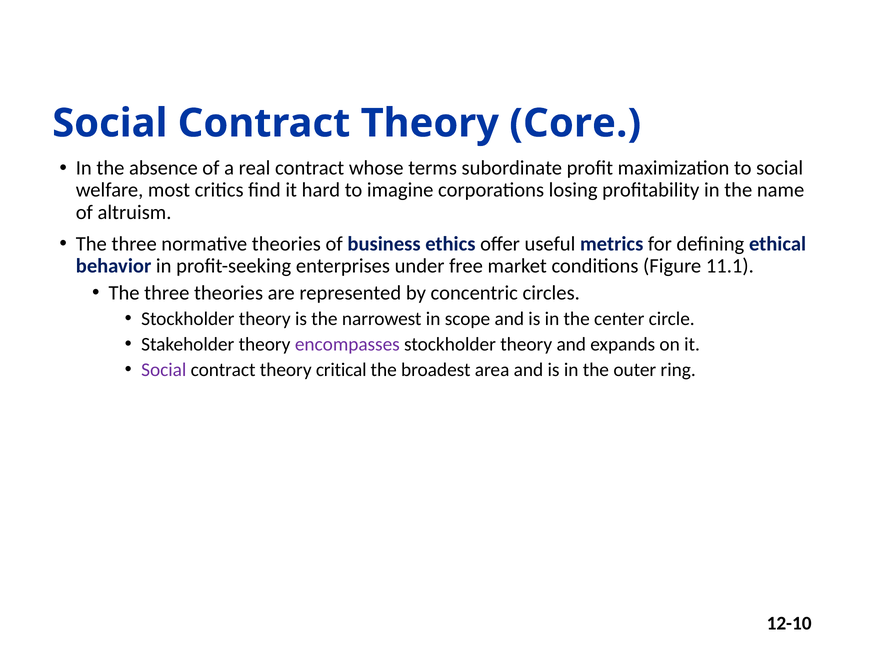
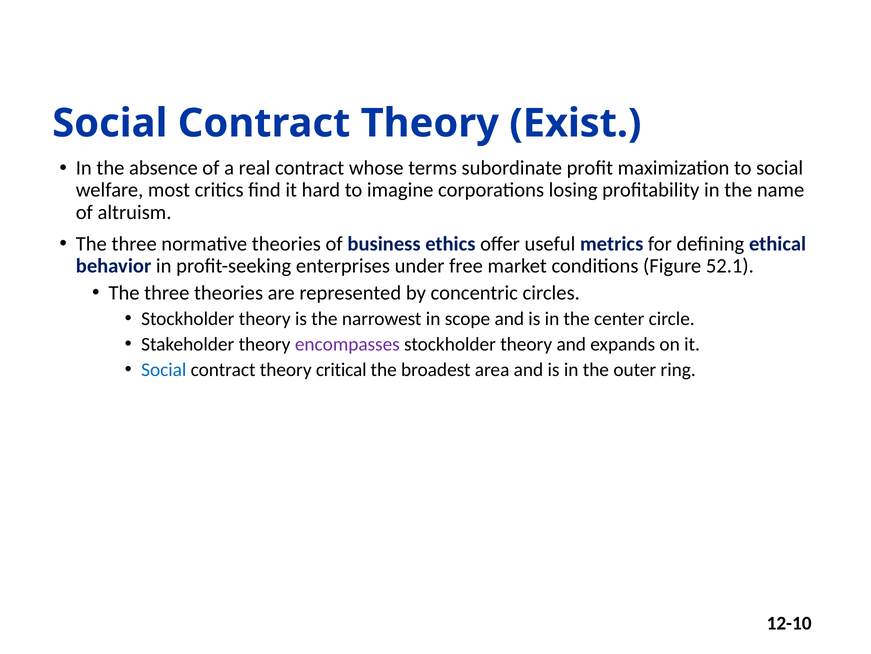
Core: Core -> Exist
11.1: 11.1 -> 52.1
Social at (164, 369) colour: purple -> blue
